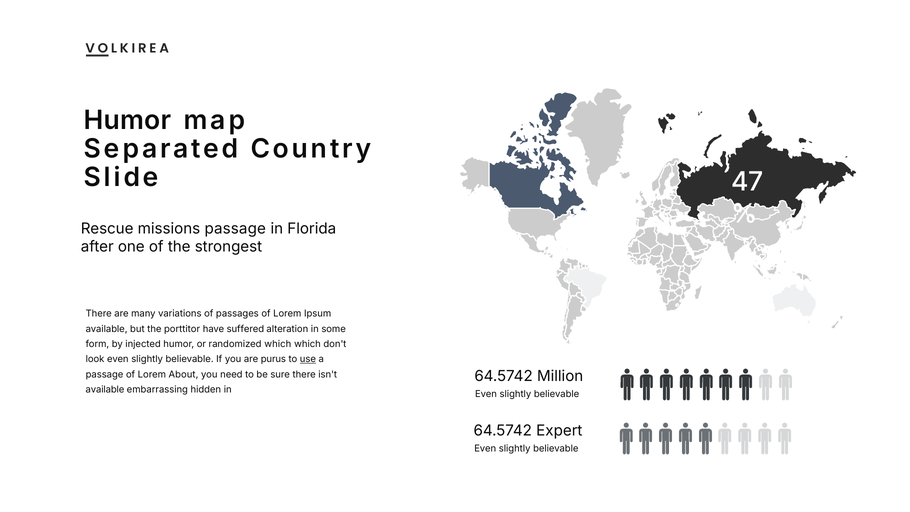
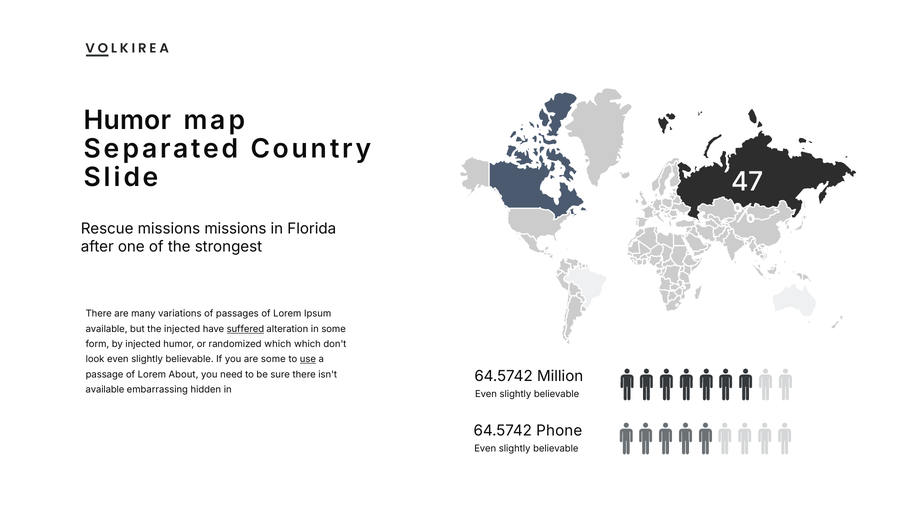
missions passage: passage -> missions
the porttitor: porttitor -> injected
suffered underline: none -> present
are purus: purus -> some
Expert: Expert -> Phone
